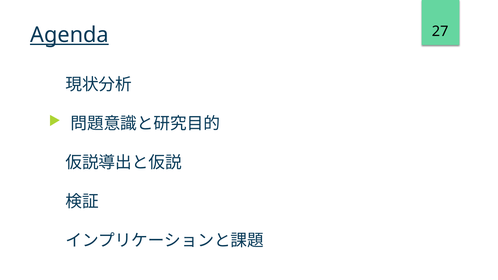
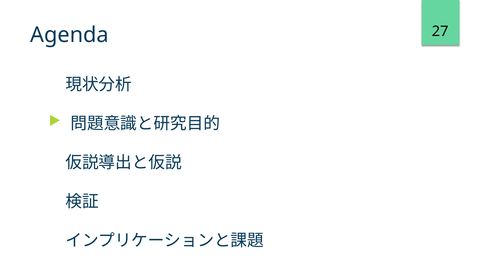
Agenda underline: present -> none
